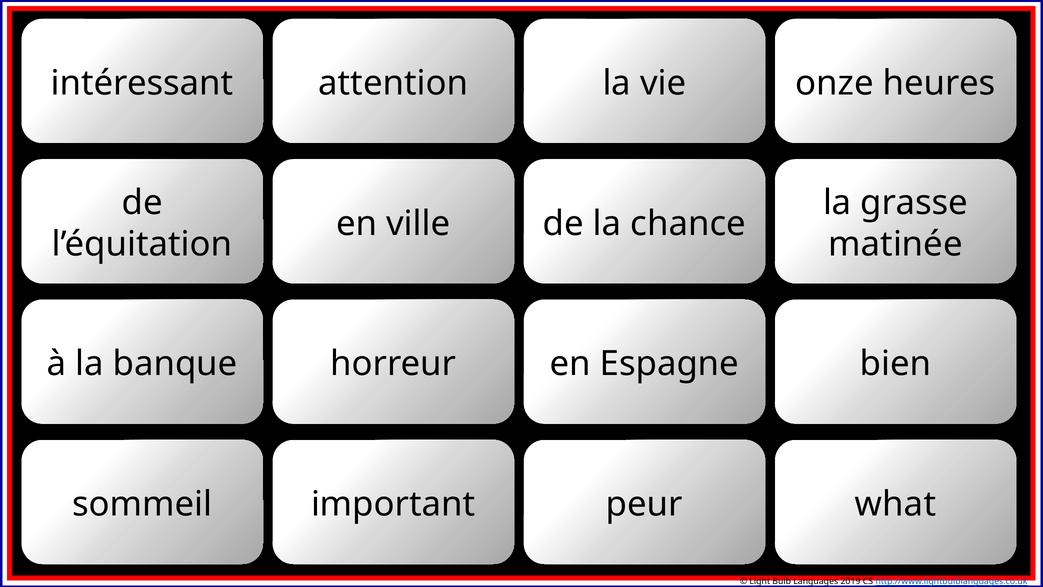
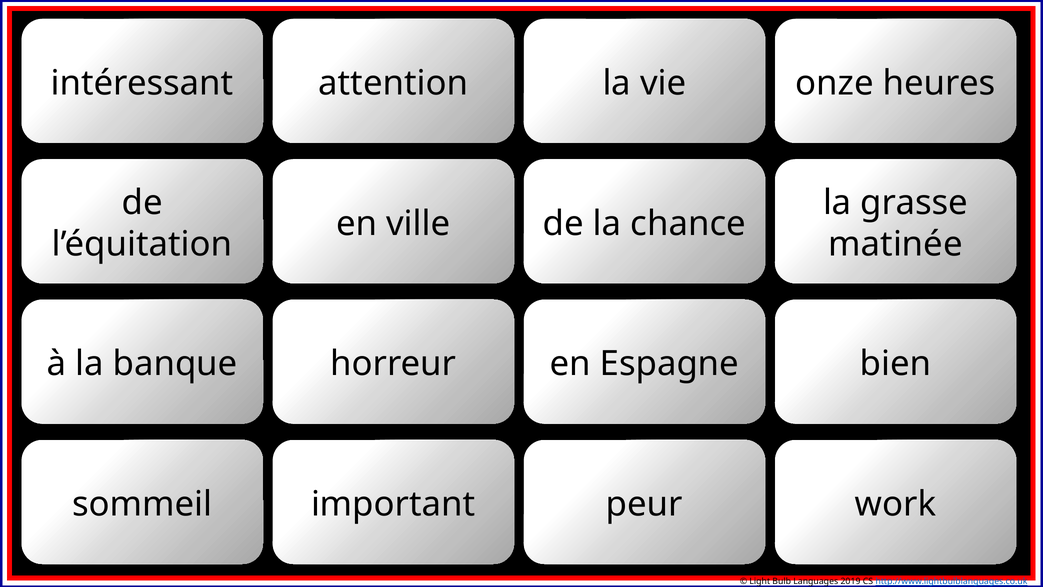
what: what -> work
